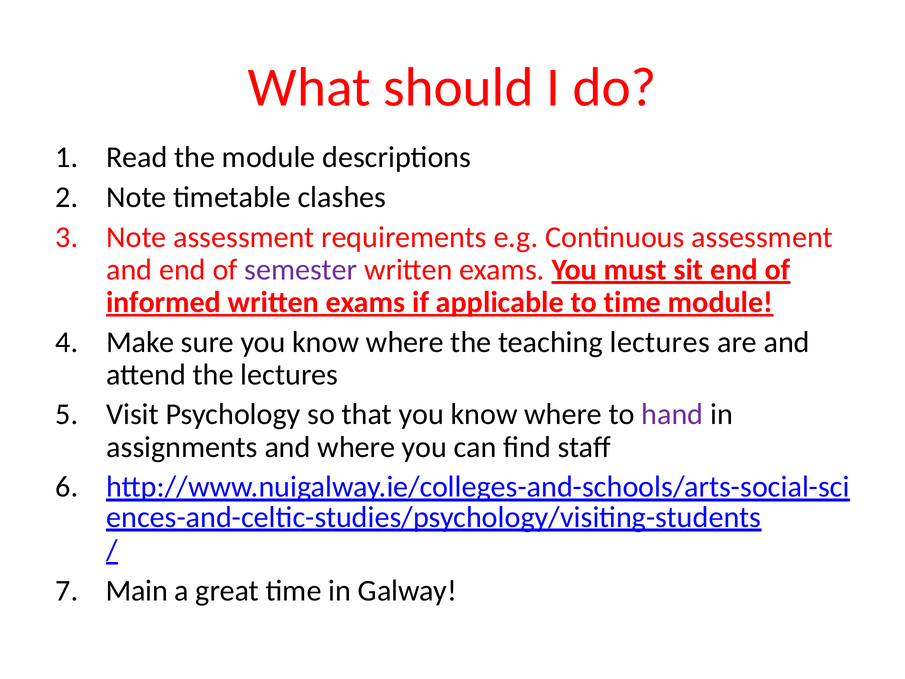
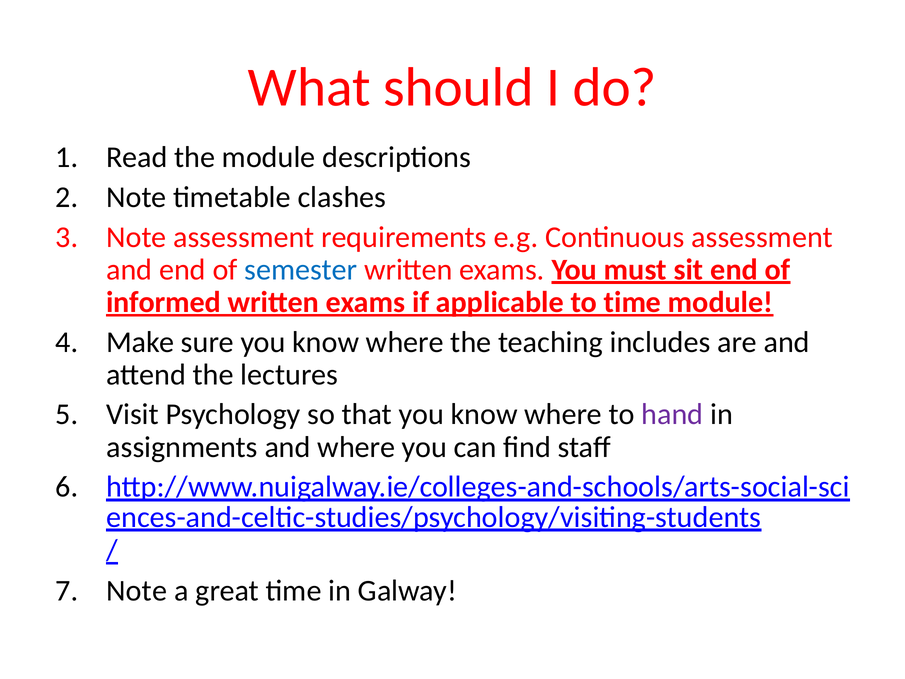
semester colour: purple -> blue
teaching lectures: lectures -> includes
Main at (137, 590): Main -> Note
